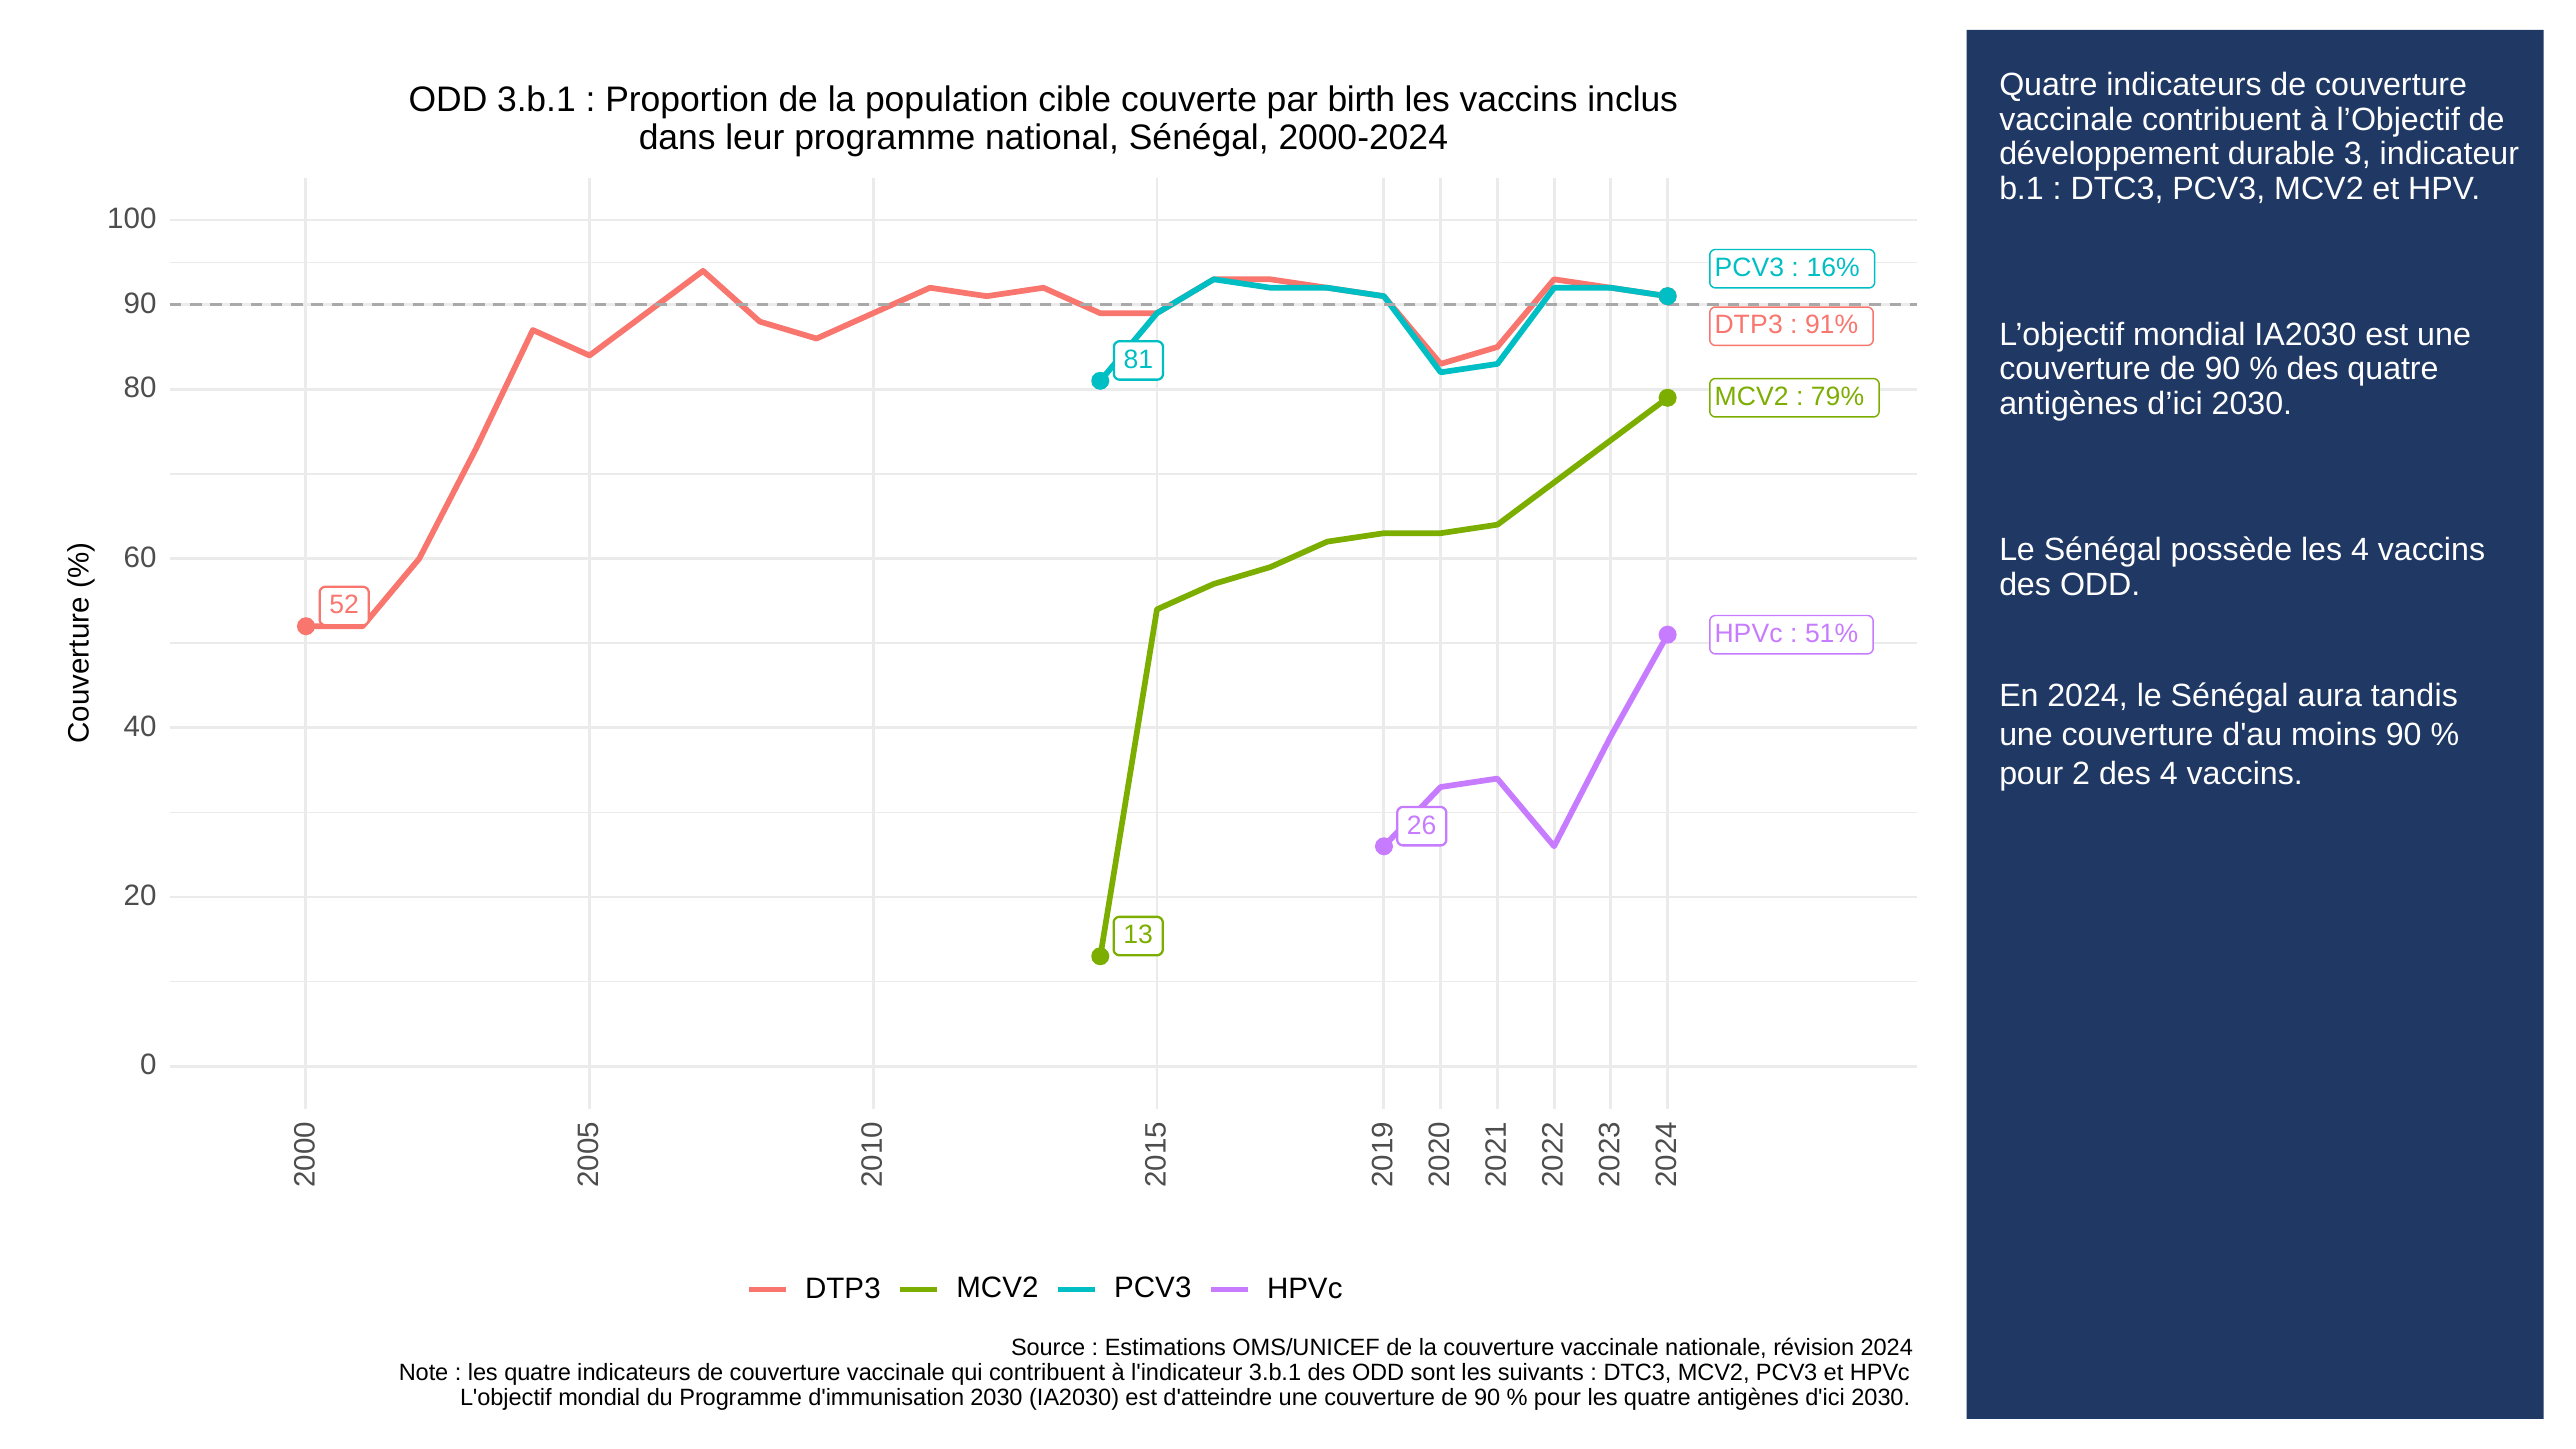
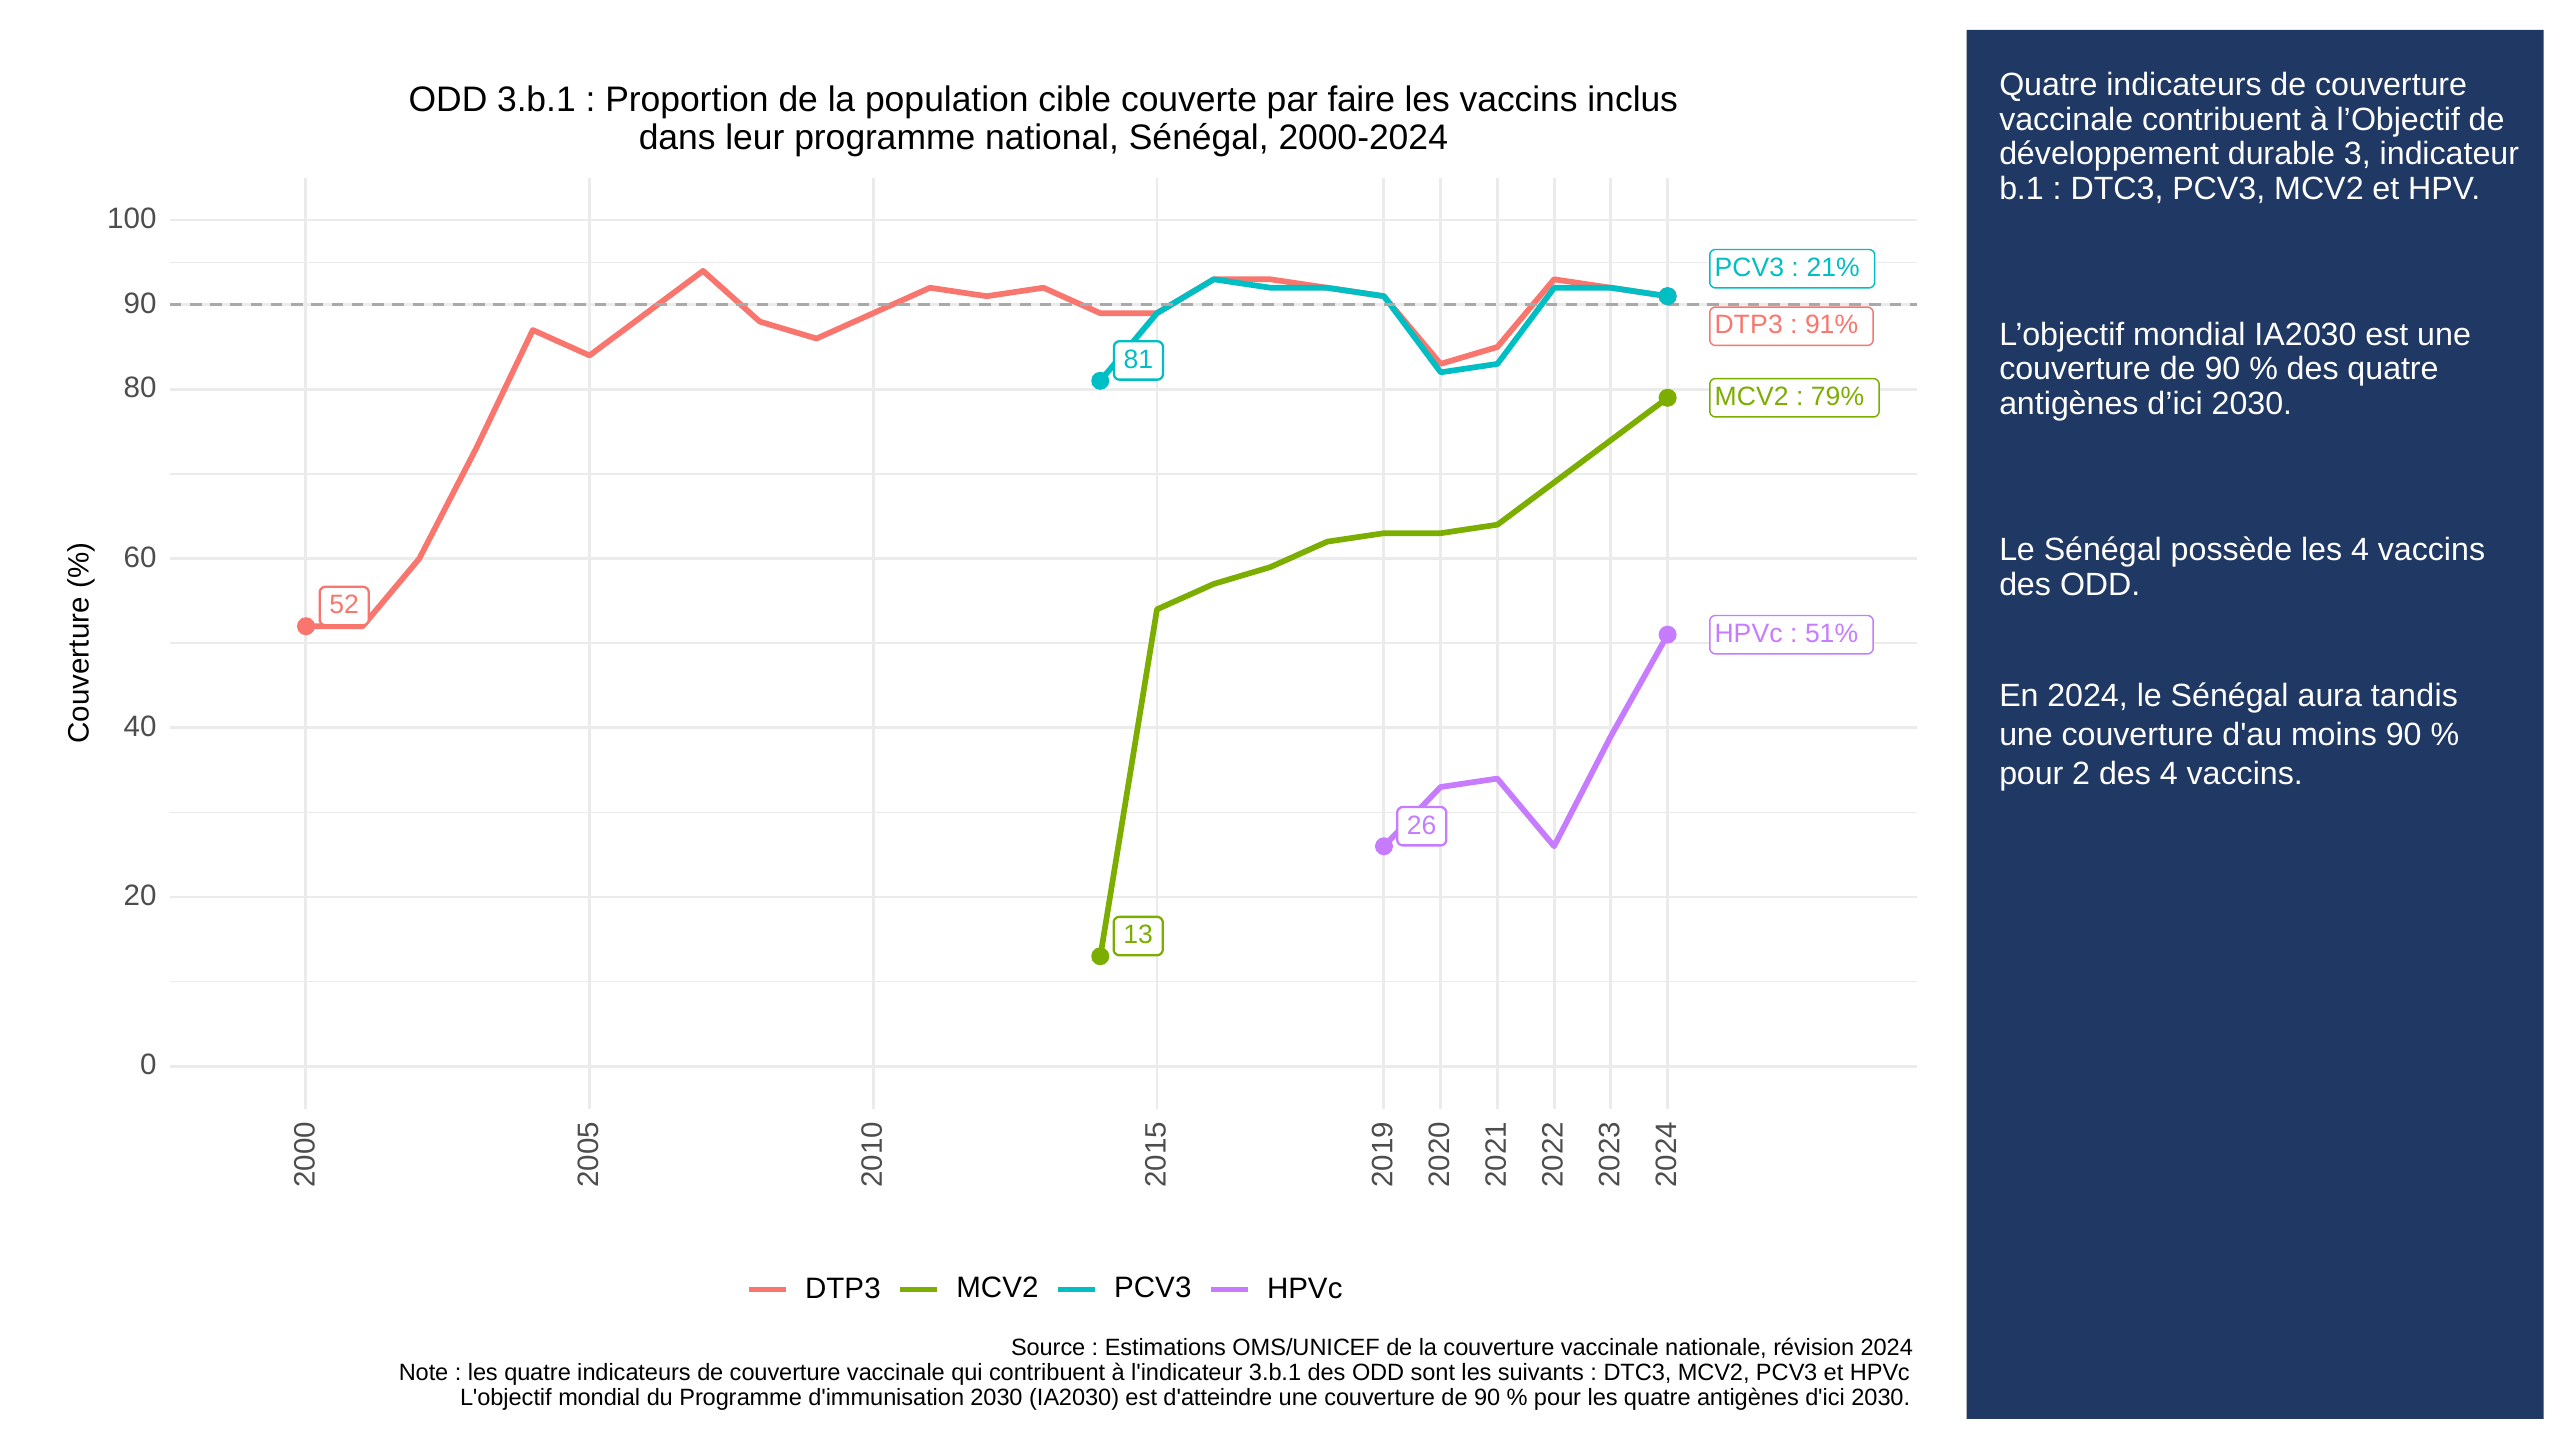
birth: birth -> faire
16%: 16% -> 21%
